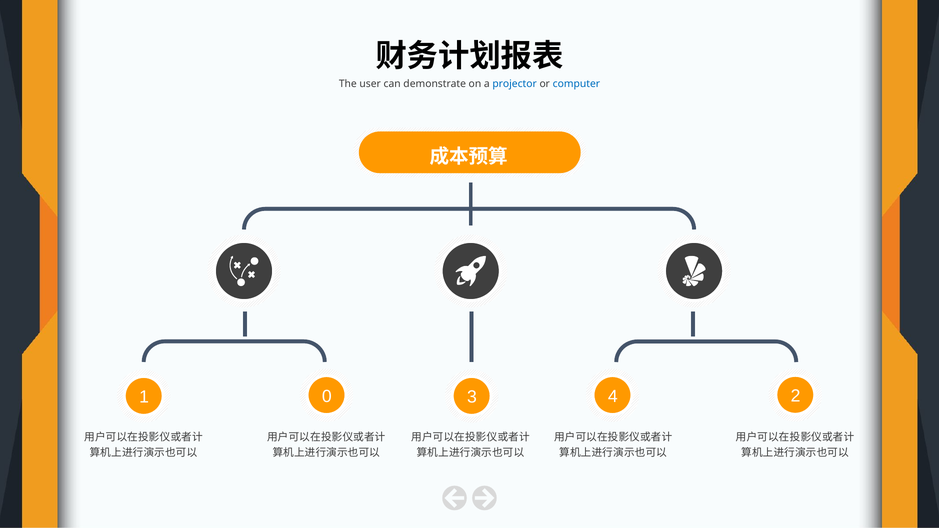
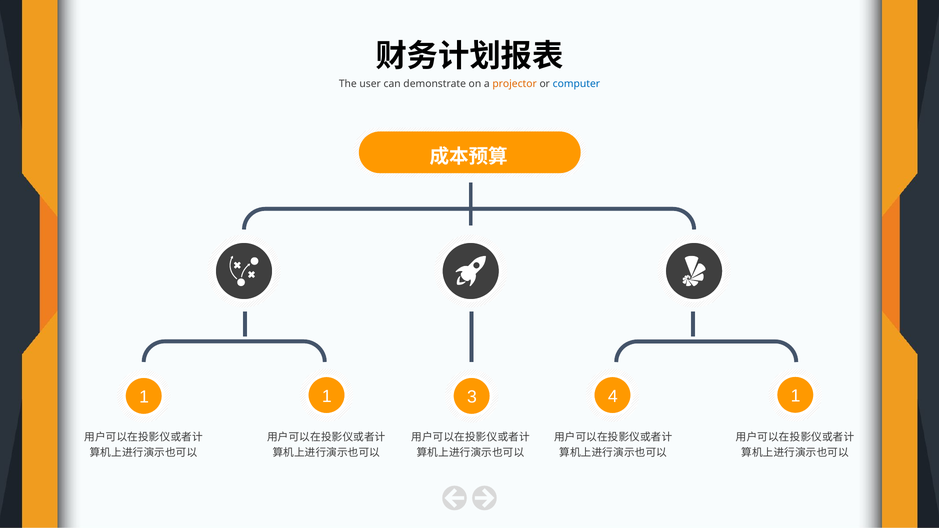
projector colour: blue -> orange
1 0: 0 -> 1
4 2: 2 -> 1
